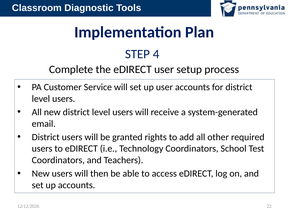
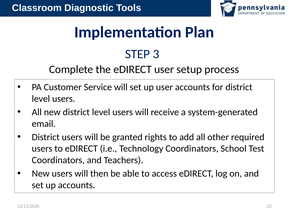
4: 4 -> 3
